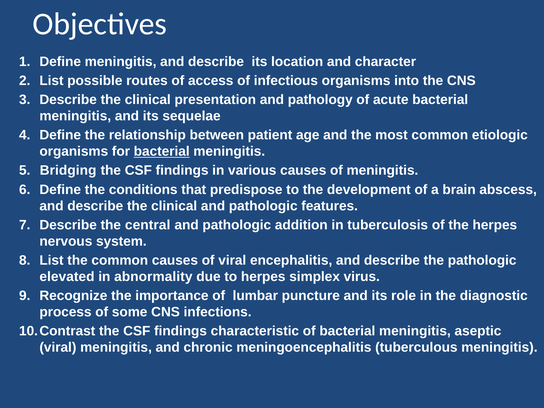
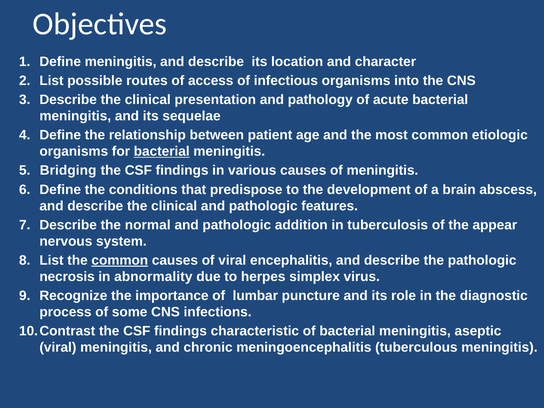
central: central -> normal
the herpes: herpes -> appear
common at (120, 260) underline: none -> present
elevated: elevated -> necrosis
